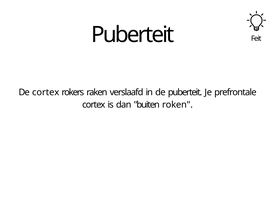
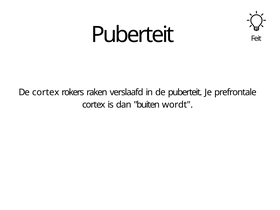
roken: roken -> wordt
